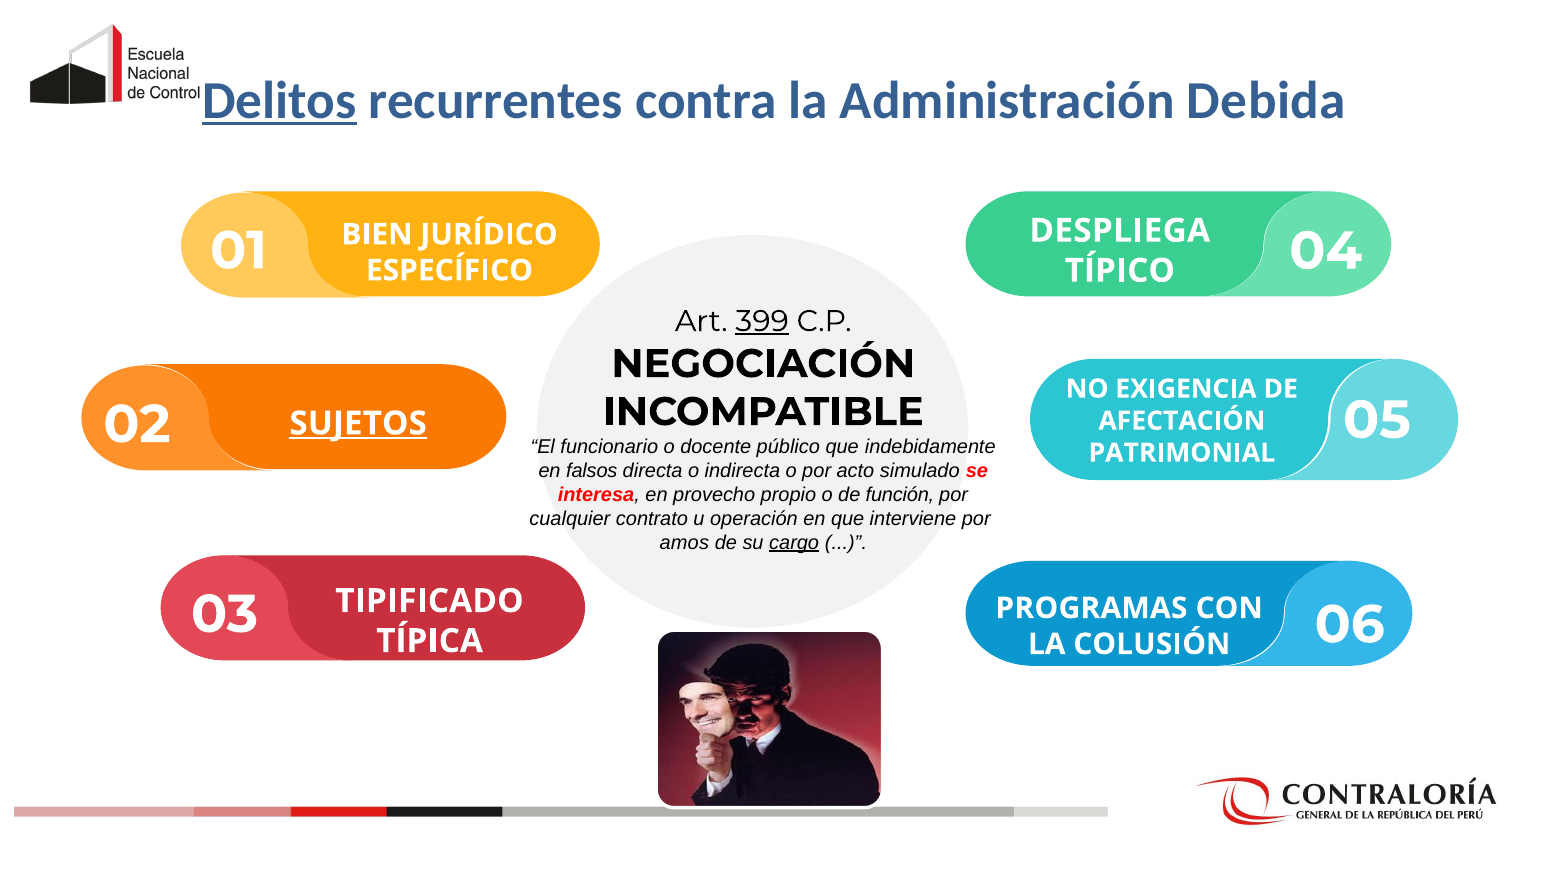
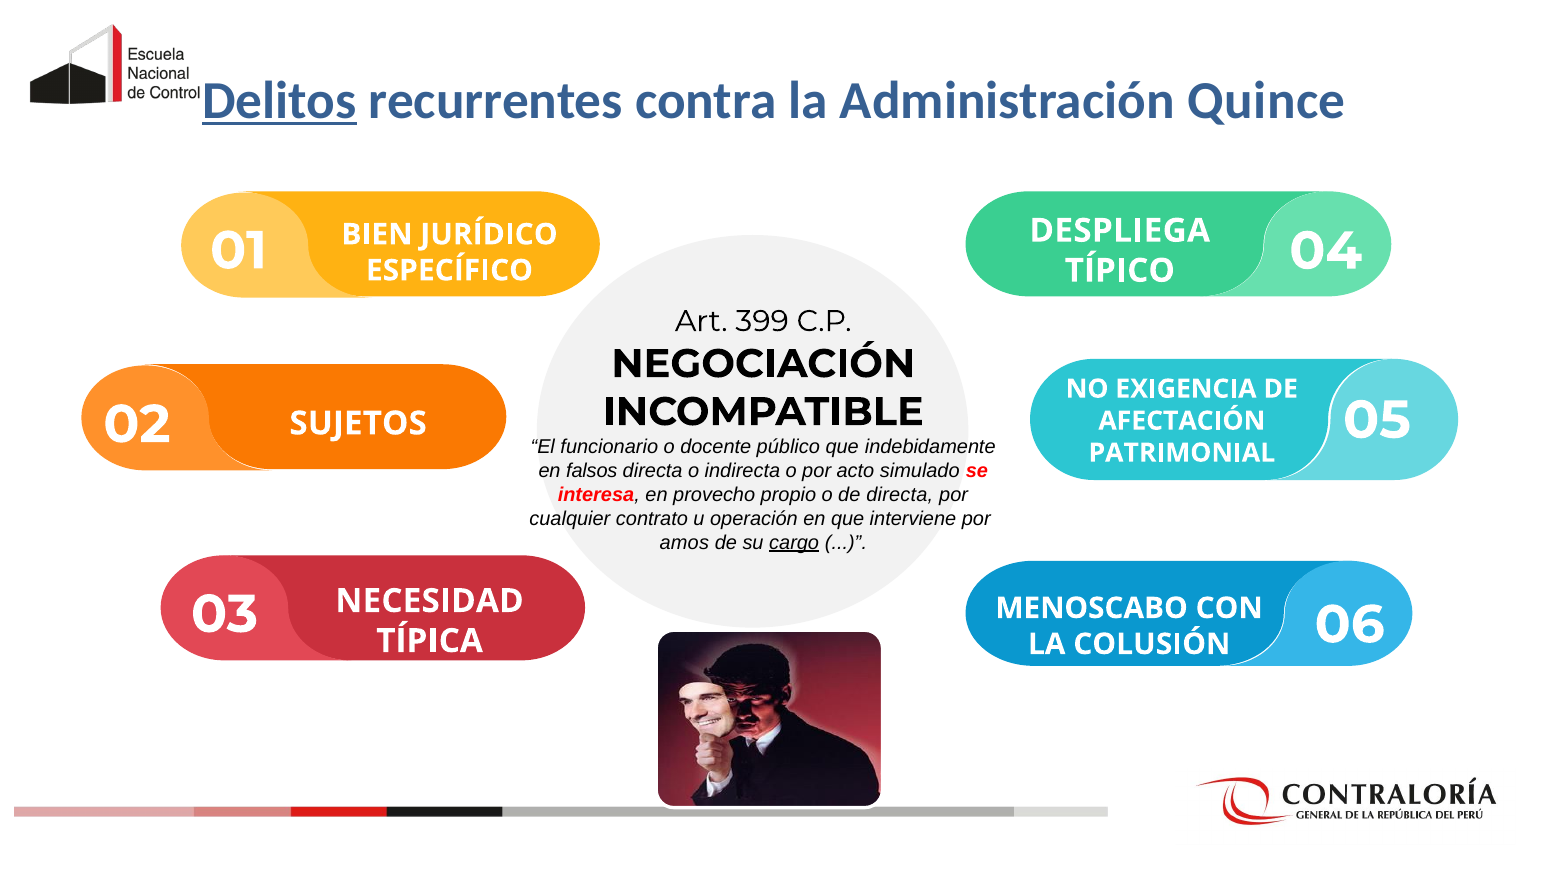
Debida: Debida -> Quince
399 underline: present -> none
SUJETOS underline: present -> none
de función: función -> directa
TIPIFICADO: TIPIFICADO -> NECESIDAD
PROGRAMAS: PROGRAMAS -> MENOSCABO
